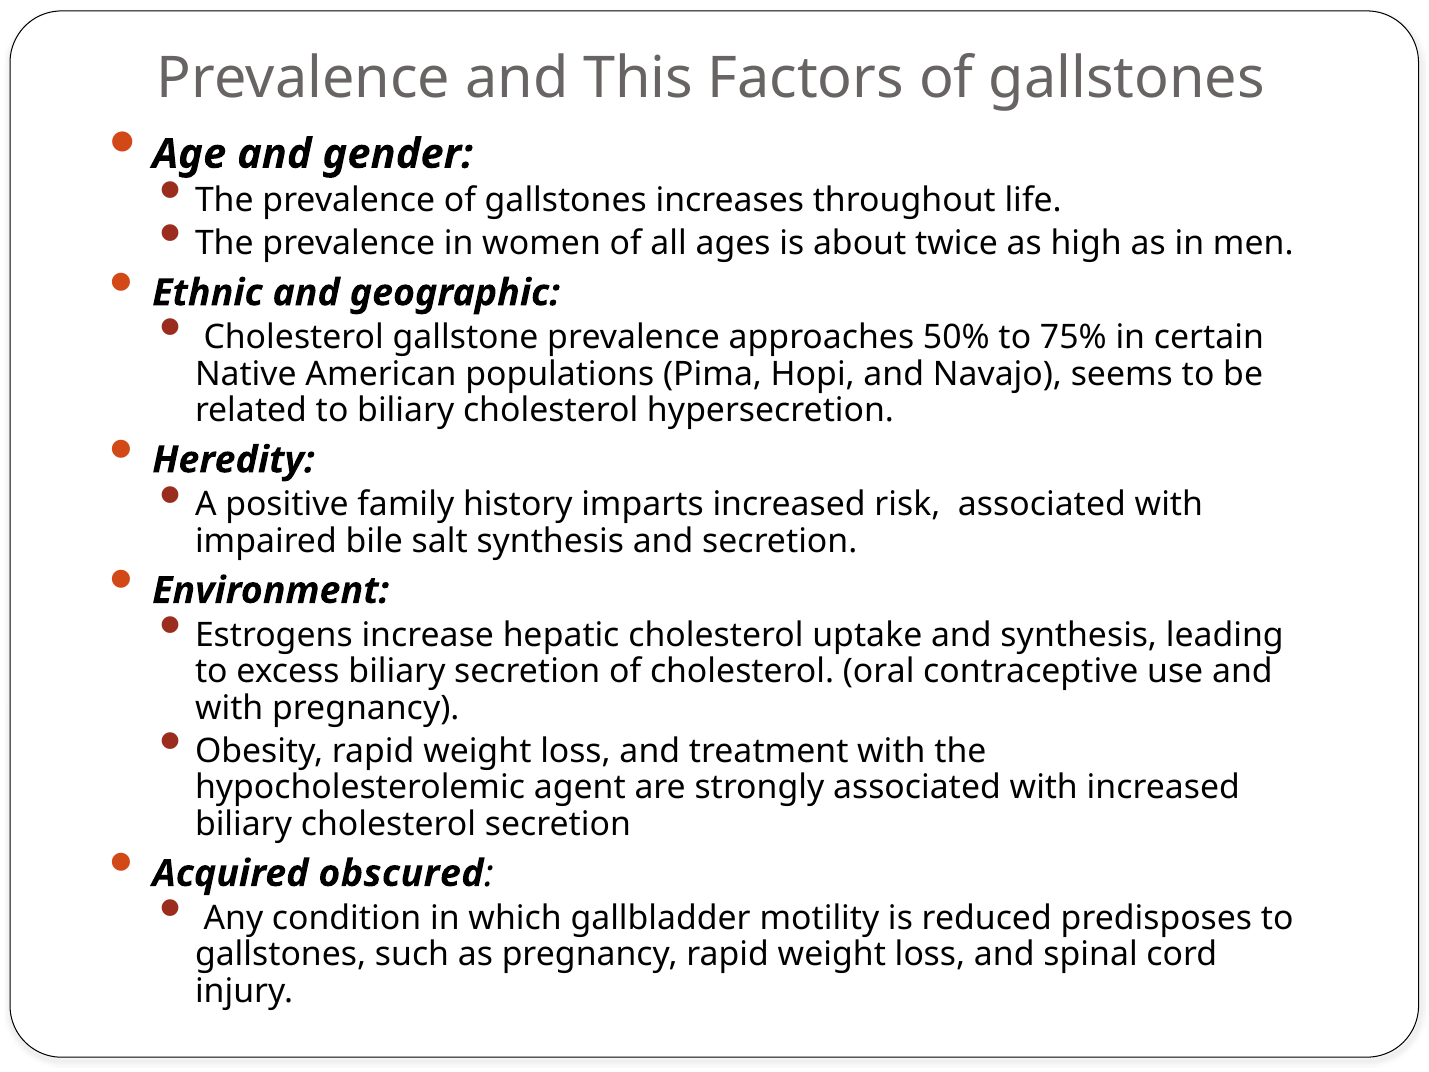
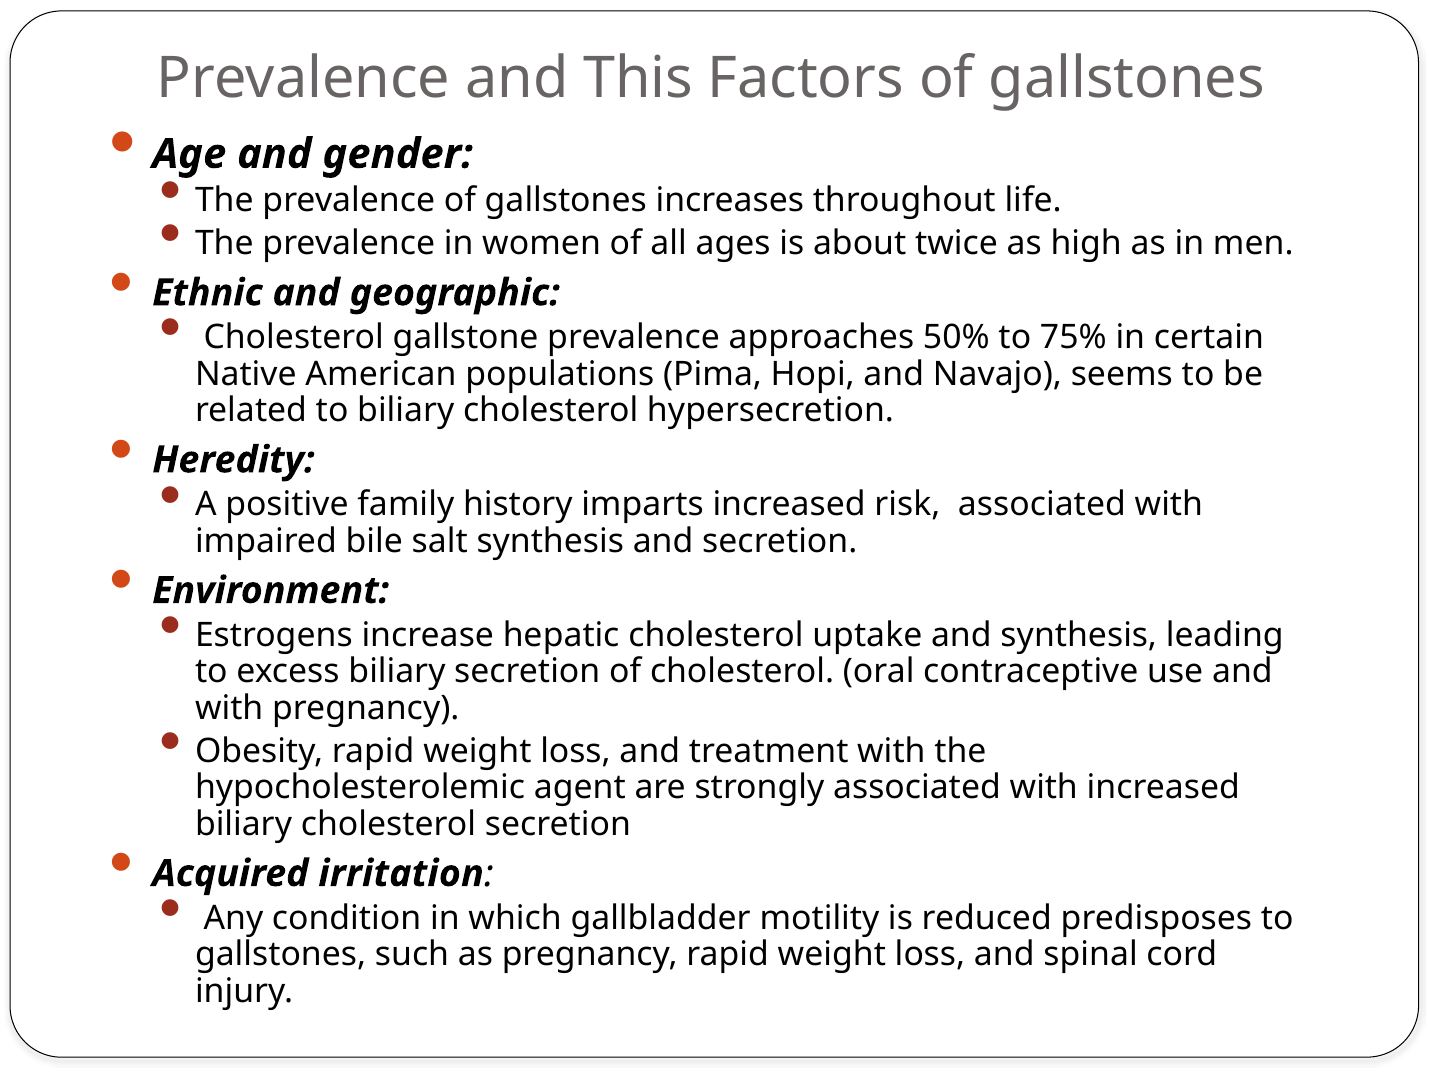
obscured: obscured -> irritation
